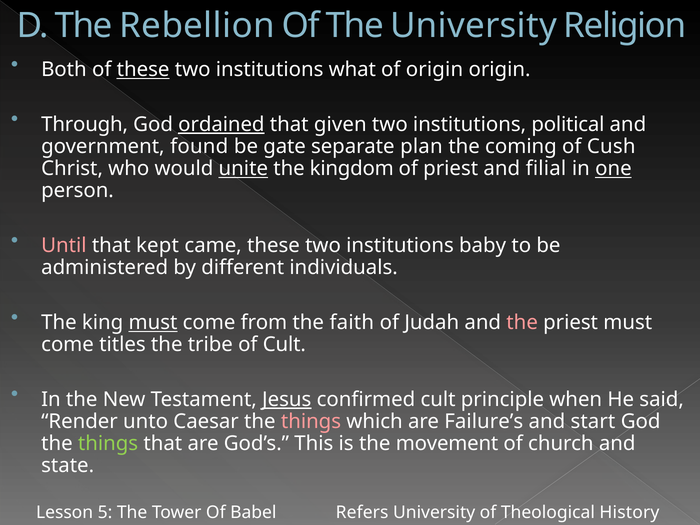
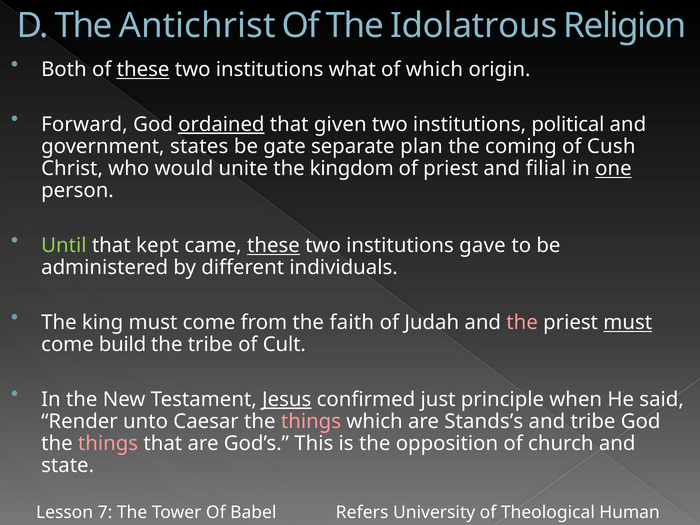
Rebellion: Rebellion -> Antichrist
The University: University -> Idolatrous
of origin: origin -> which
Through: Through -> Forward
found: found -> states
unite underline: present -> none
Until colour: pink -> light green
these at (273, 246) underline: none -> present
baby: baby -> gave
must at (153, 323) underline: present -> none
must at (628, 323) underline: none -> present
titles: titles -> build
confirmed cult: cult -> just
Failure’s: Failure’s -> Stands’s
and start: start -> tribe
things at (108, 444) colour: light green -> pink
movement: movement -> opposition
5: 5 -> 7
History: History -> Human
